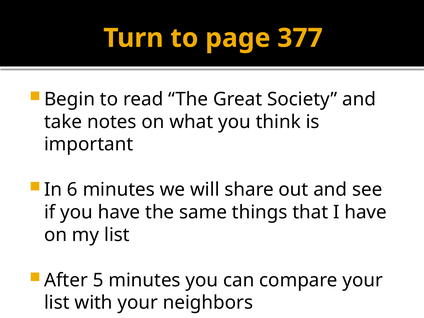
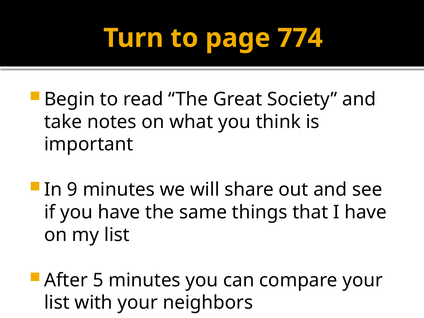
377: 377 -> 774
6: 6 -> 9
